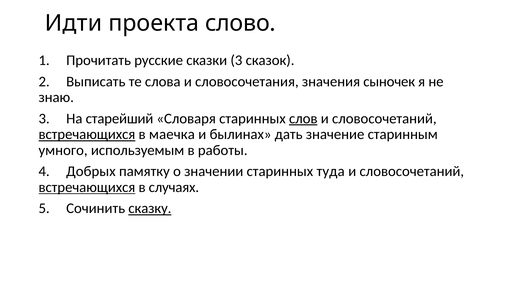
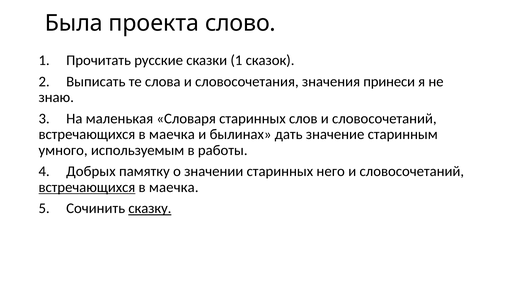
Идти: Идти -> Была
сказки 3: 3 -> 1
сыночек: сыночек -> принеси
старейший: старейший -> маленькая
слов underline: present -> none
встречающихся at (87, 134) underline: present -> none
туда: туда -> него
случаях at (174, 187): случаях -> маечка
